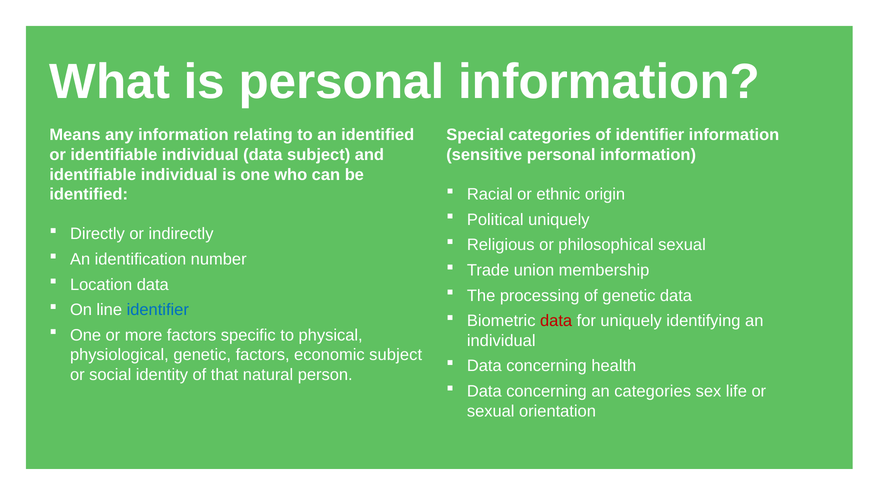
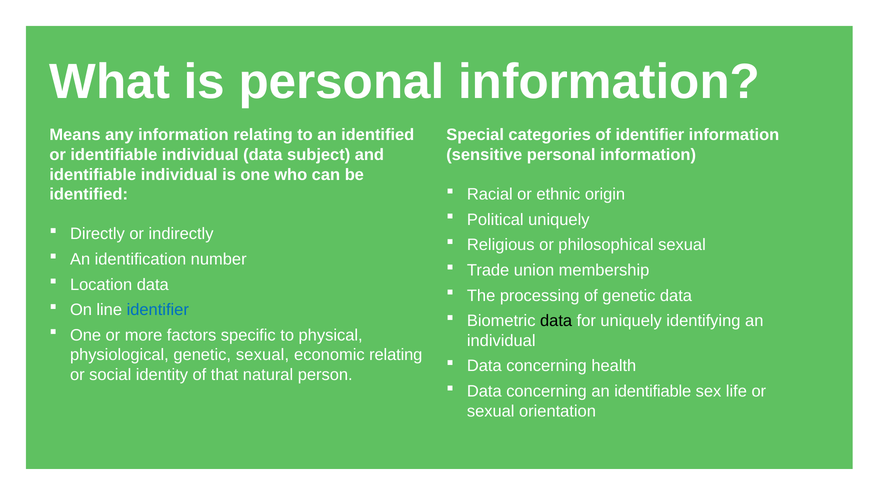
data at (556, 321) colour: red -> black
genetic factors: factors -> sexual
economic subject: subject -> relating
an categories: categories -> identifiable
